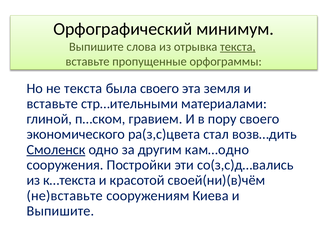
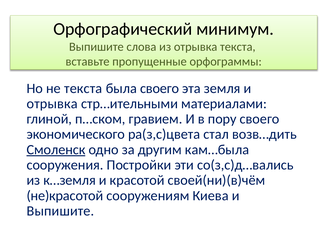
текста at (238, 47) underline: present -> none
вставьте at (52, 104): вставьте -> отрывка
кам…одно: кам…одно -> кам…была
к…текста: к…текста -> к…земля
не)вставьте: не)вставьте -> не)красотой
